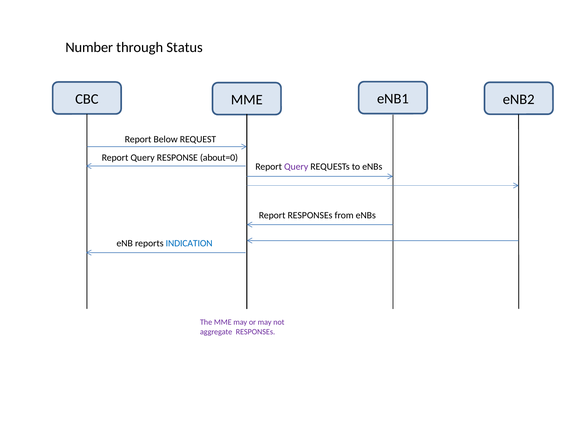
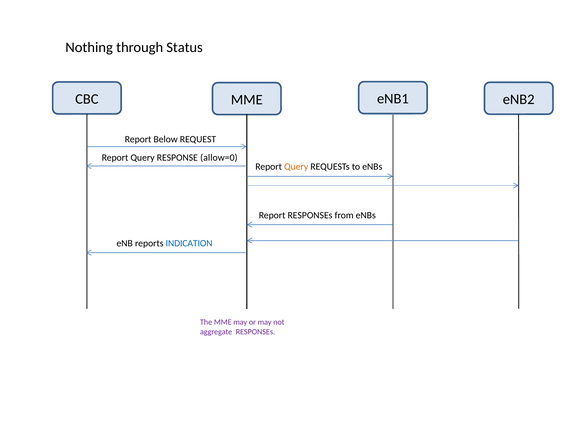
Number: Number -> Nothing
about=0: about=0 -> allow=0
Query at (296, 167) colour: purple -> orange
